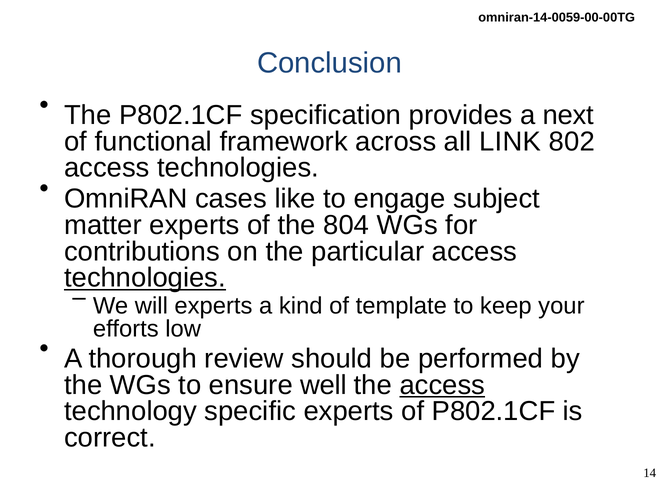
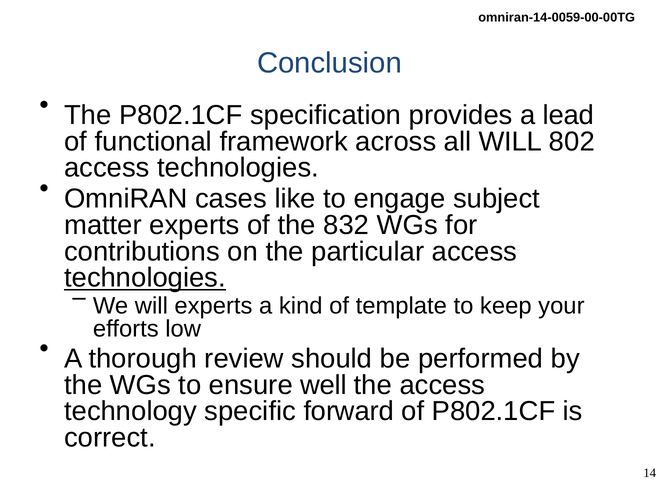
next: next -> lead
all LINK: LINK -> WILL
804: 804 -> 832
access at (442, 385) underline: present -> none
specific experts: experts -> forward
